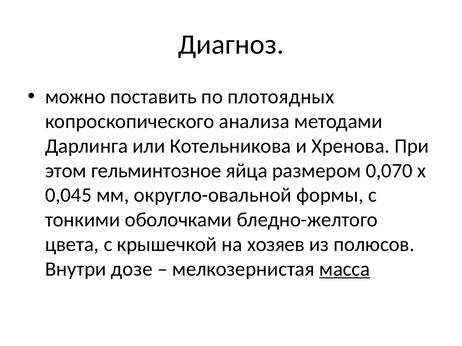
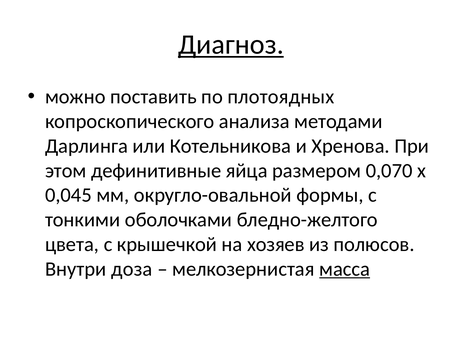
Диагноз underline: none -> present
гельминтозное: гельминтозное -> дефинитивные
дозе: дозе -> доза
